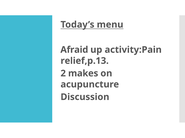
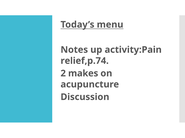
Afraid: Afraid -> Notes
relief,p.13: relief,p.13 -> relief,p.74
